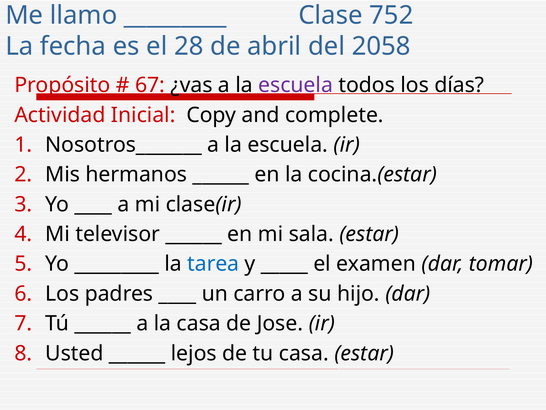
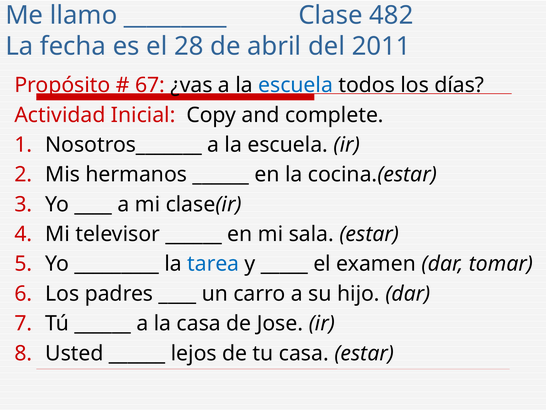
752: 752 -> 482
2058: 2058 -> 2011
escuela at (296, 85) colour: purple -> blue
